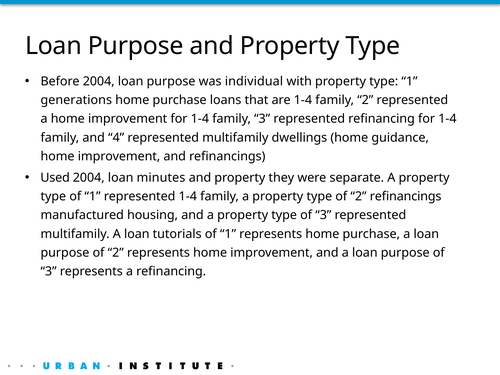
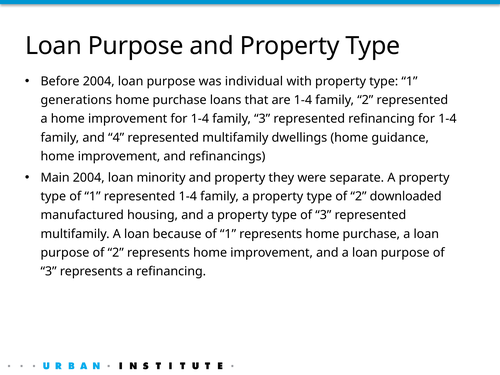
Used: Used -> Main
minutes: minutes -> minority
2 refinancings: refinancings -> downloaded
tutorials: tutorials -> because
